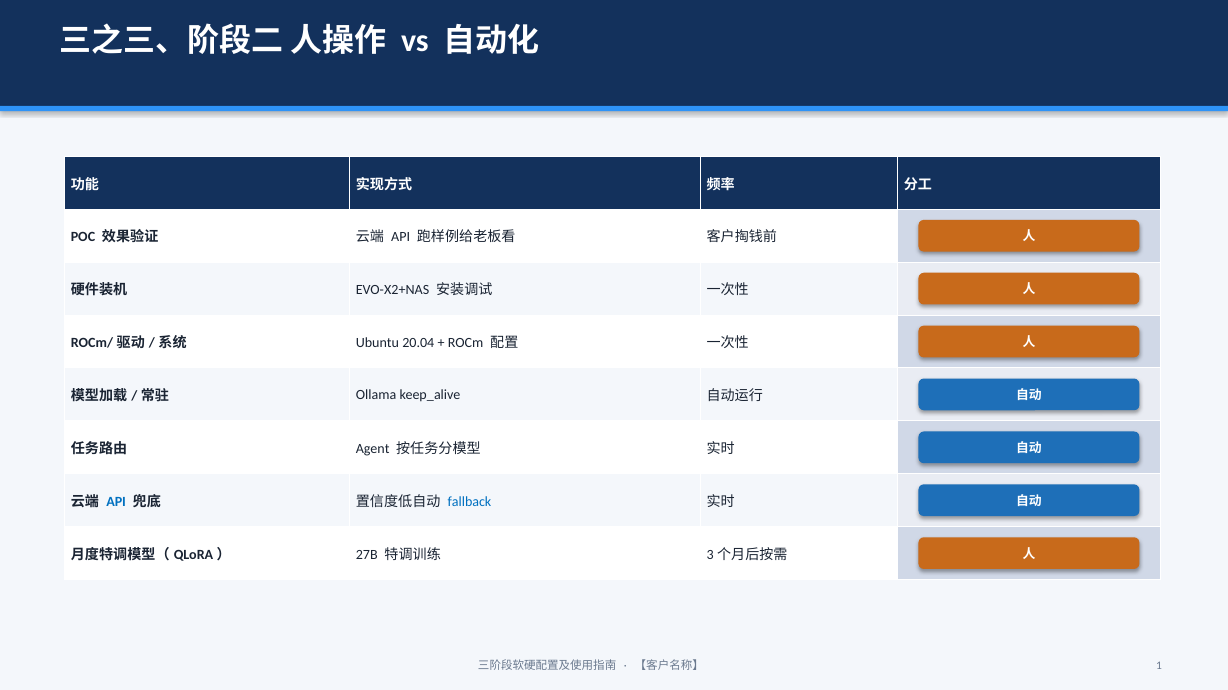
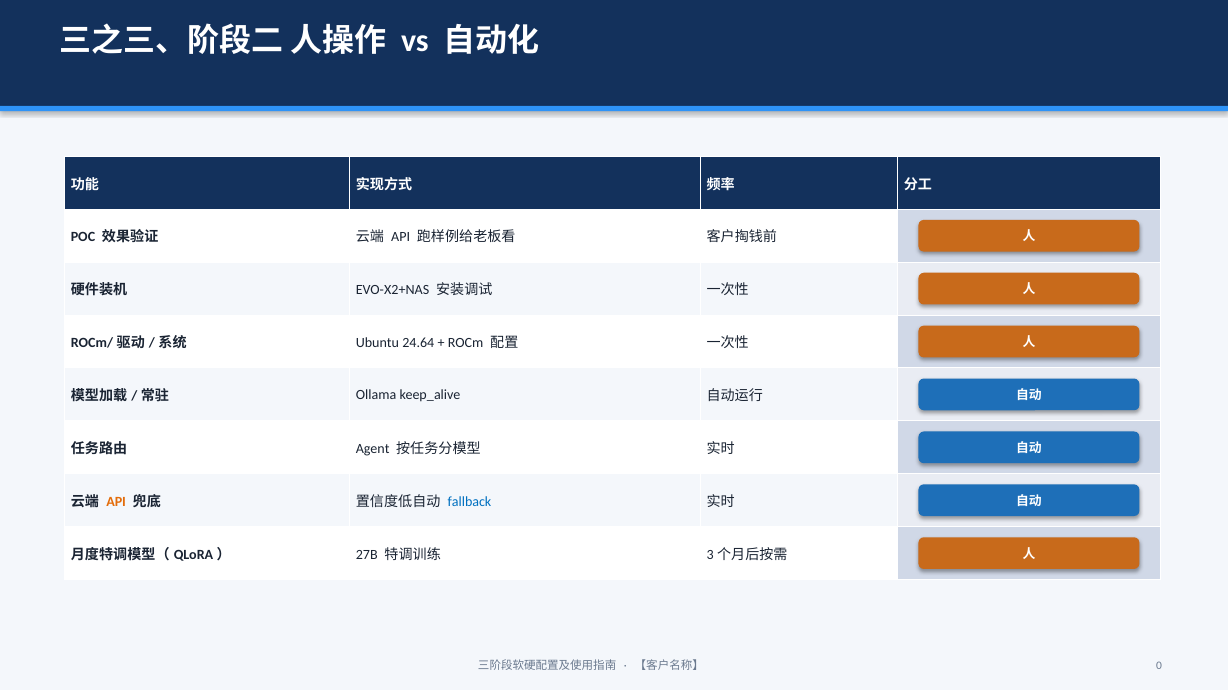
20.04: 20.04 -> 24.64
API at (116, 502) colour: blue -> orange
1: 1 -> 0
